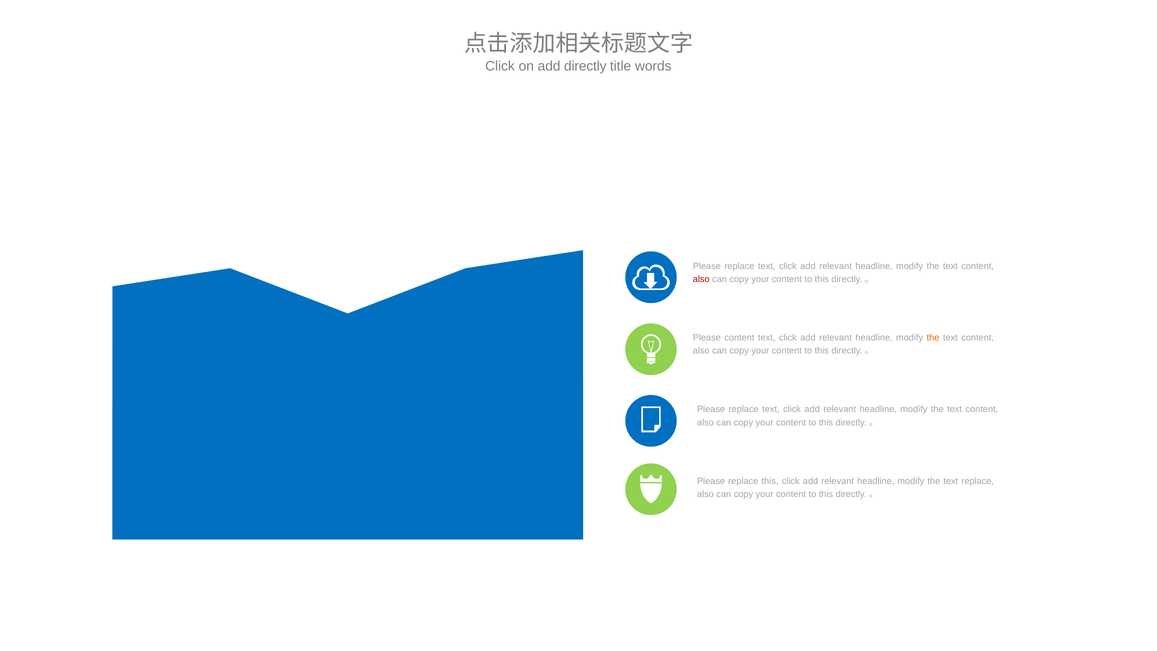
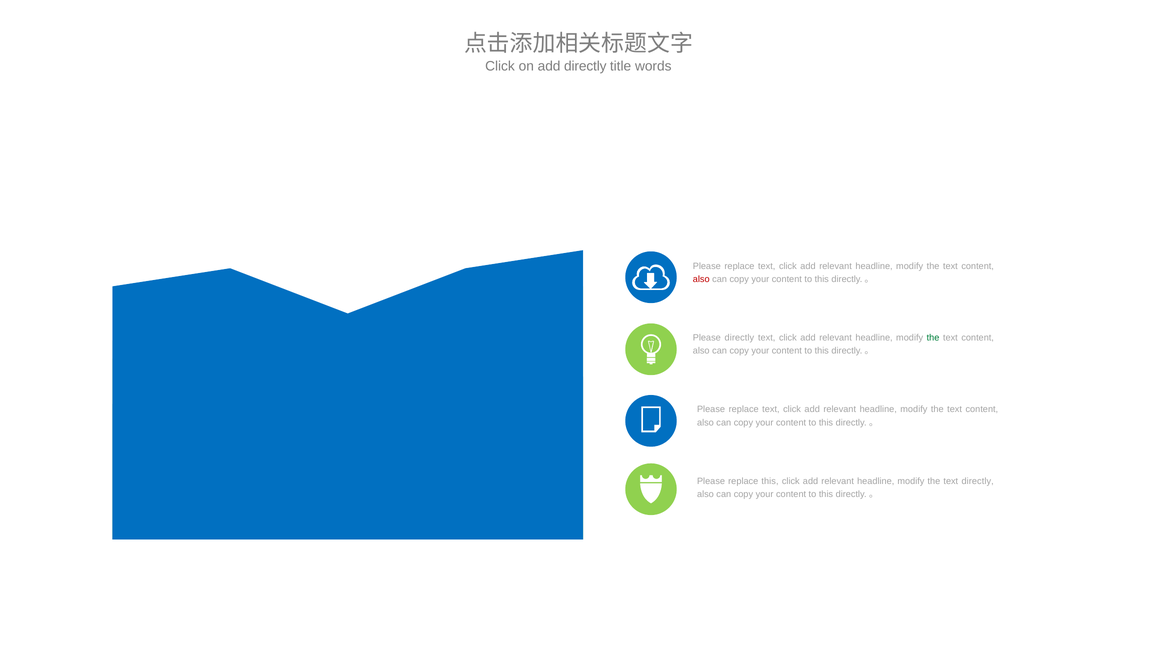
Please content: content -> directly
the at (933, 338) colour: orange -> green
text replace: replace -> directly
